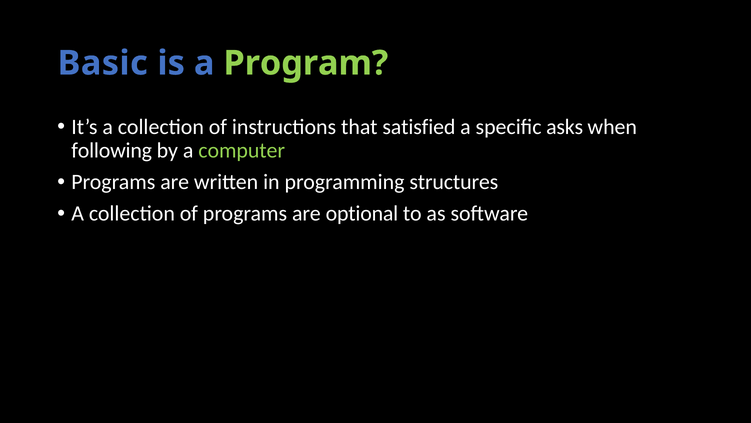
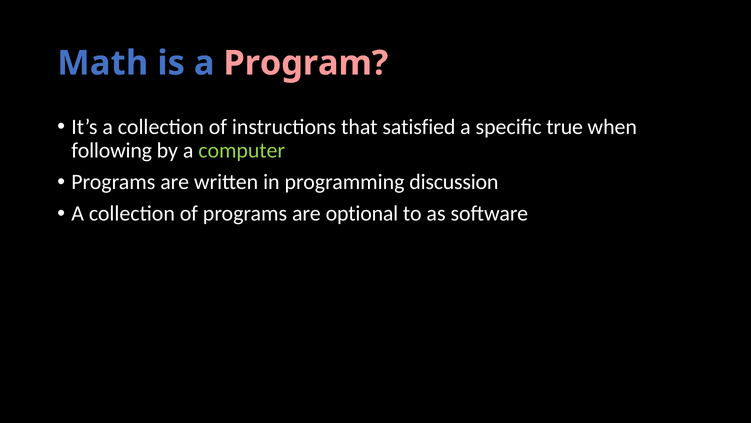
Basic: Basic -> Math
Program colour: light green -> pink
asks: asks -> true
structures: structures -> discussion
